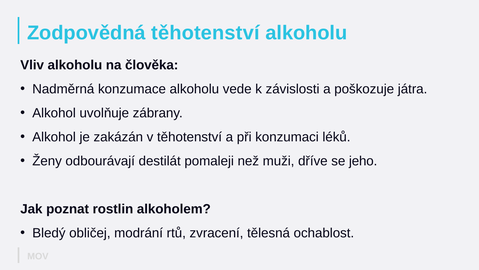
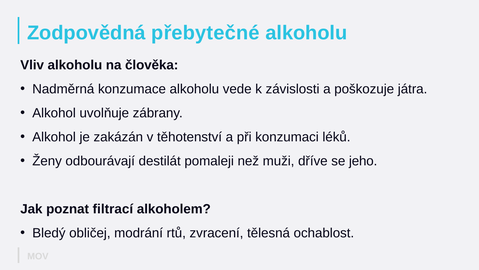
Zodpovědná těhotenství: těhotenství -> přebytečné
rostlin: rostlin -> filtrací
